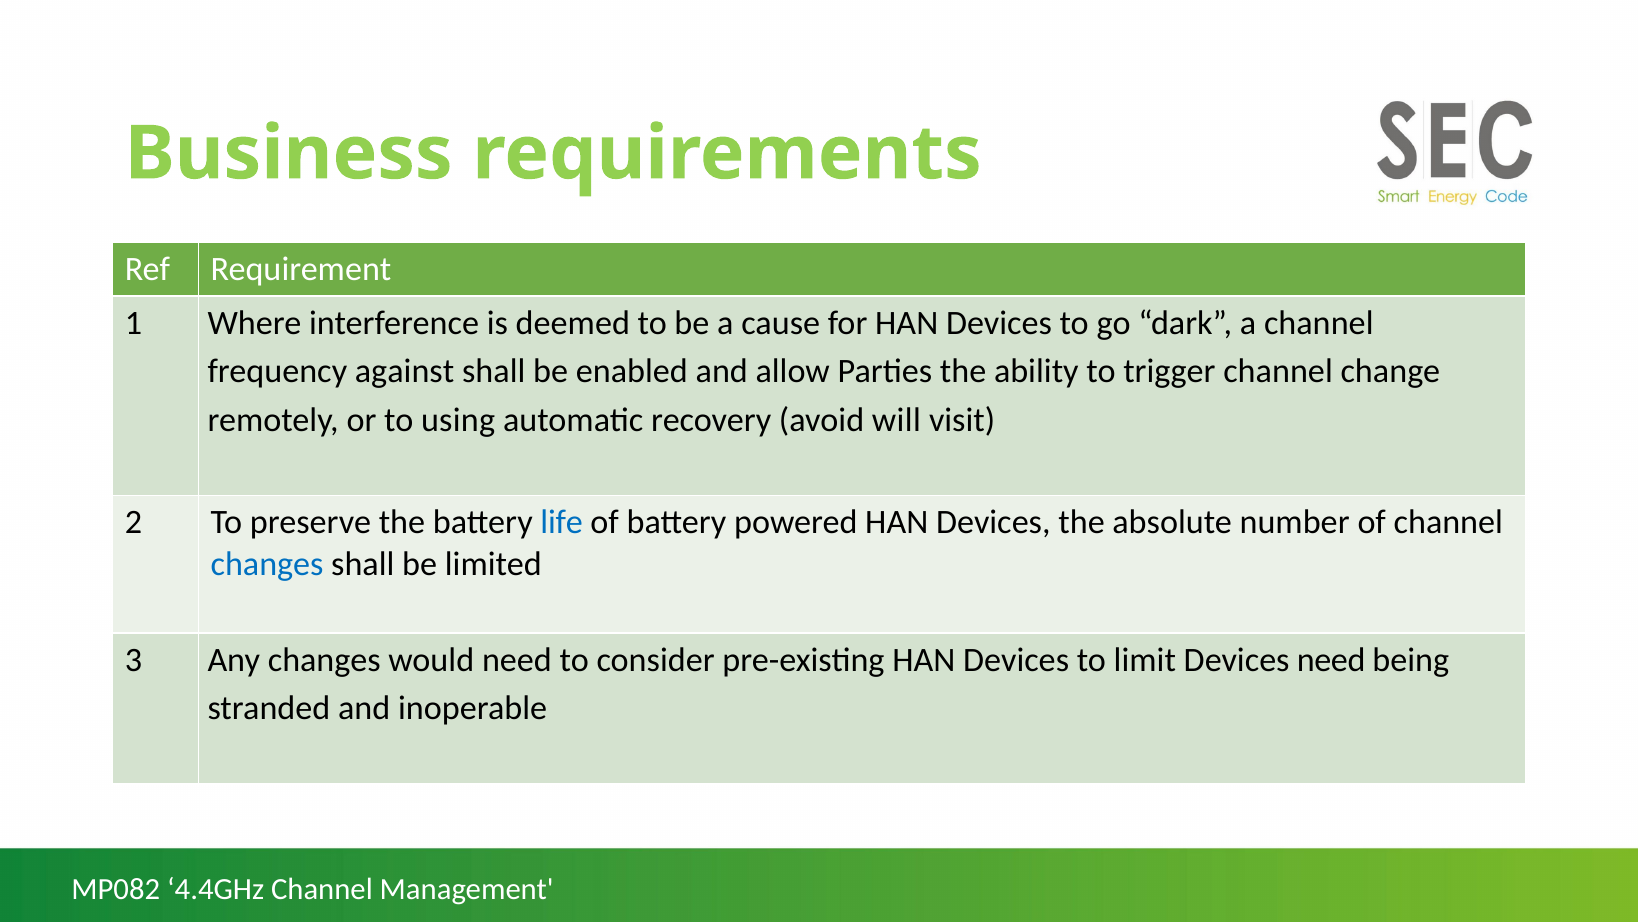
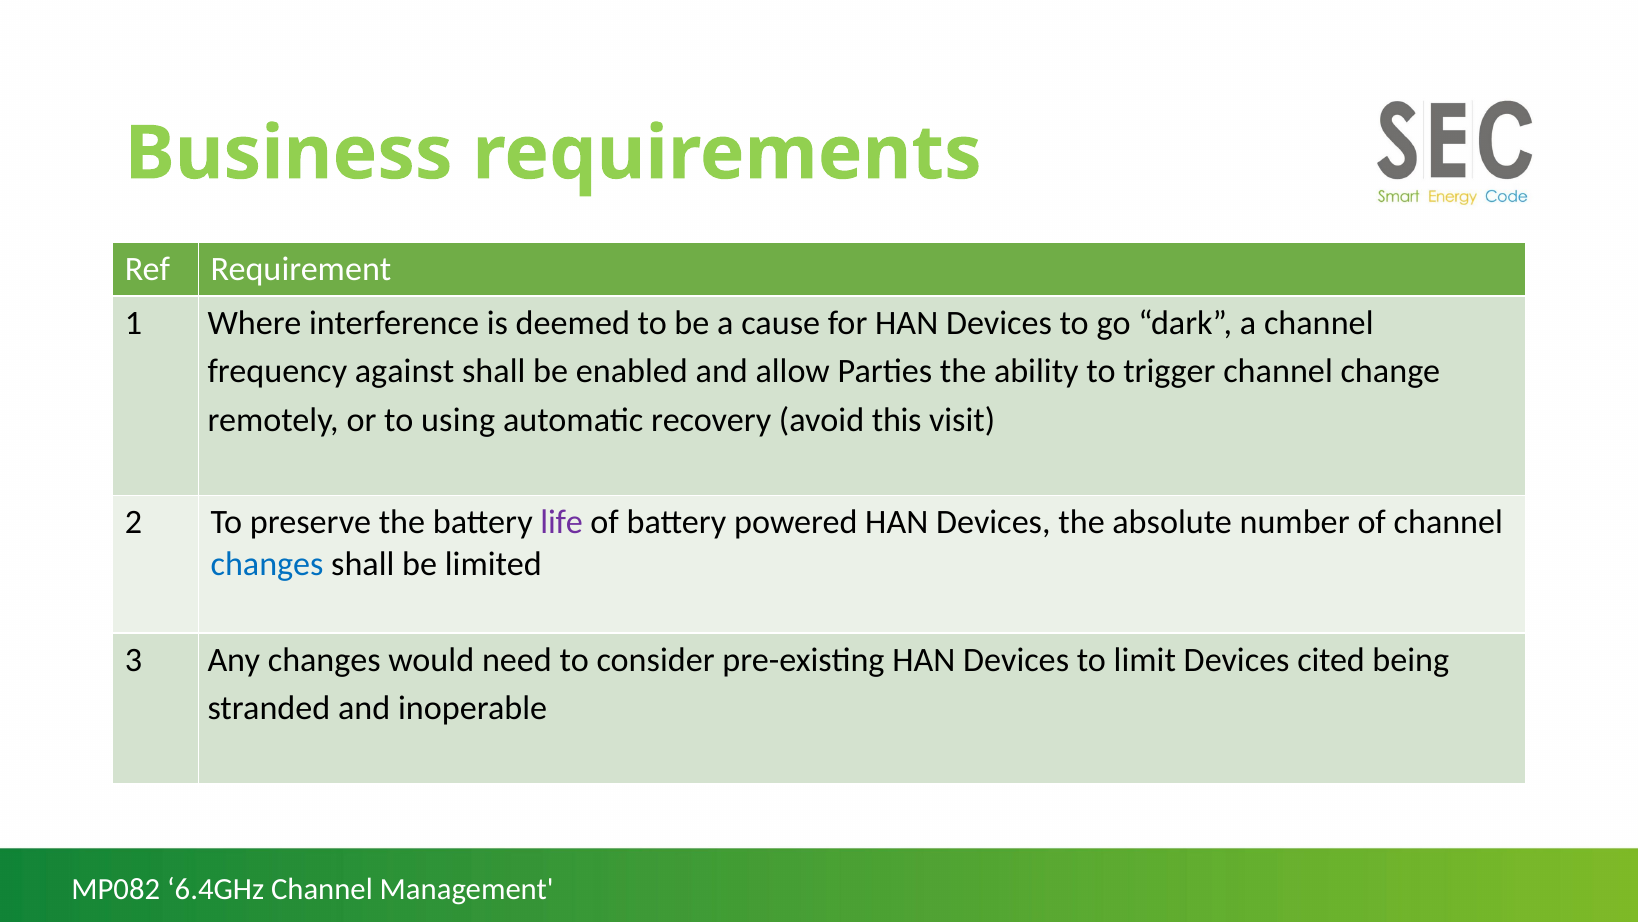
will: will -> this
life colour: blue -> purple
Devices need: need -> cited
4.4GHz: 4.4GHz -> 6.4GHz
